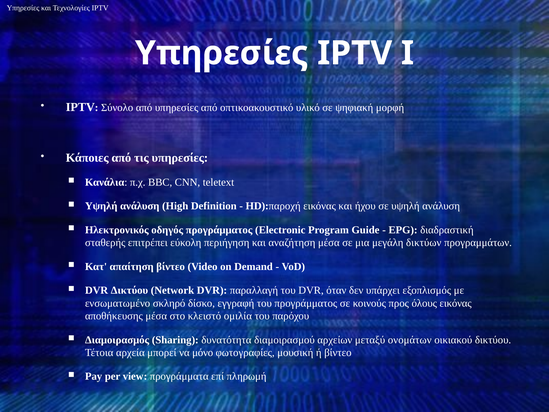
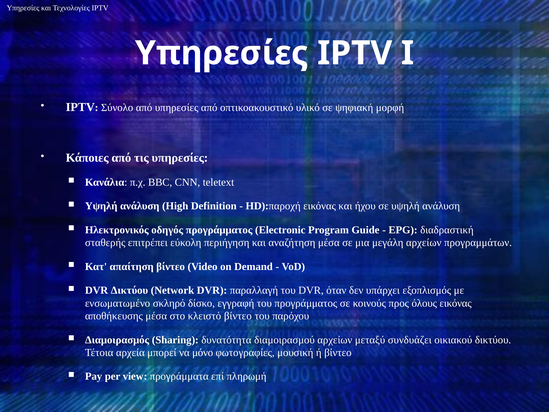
μεγάλη δικτύων: δικτύων -> αρχείων
κλειστό ομιλία: ομιλία -> βίντεο
ονομάτων: ονομάτων -> συνδυάζει
